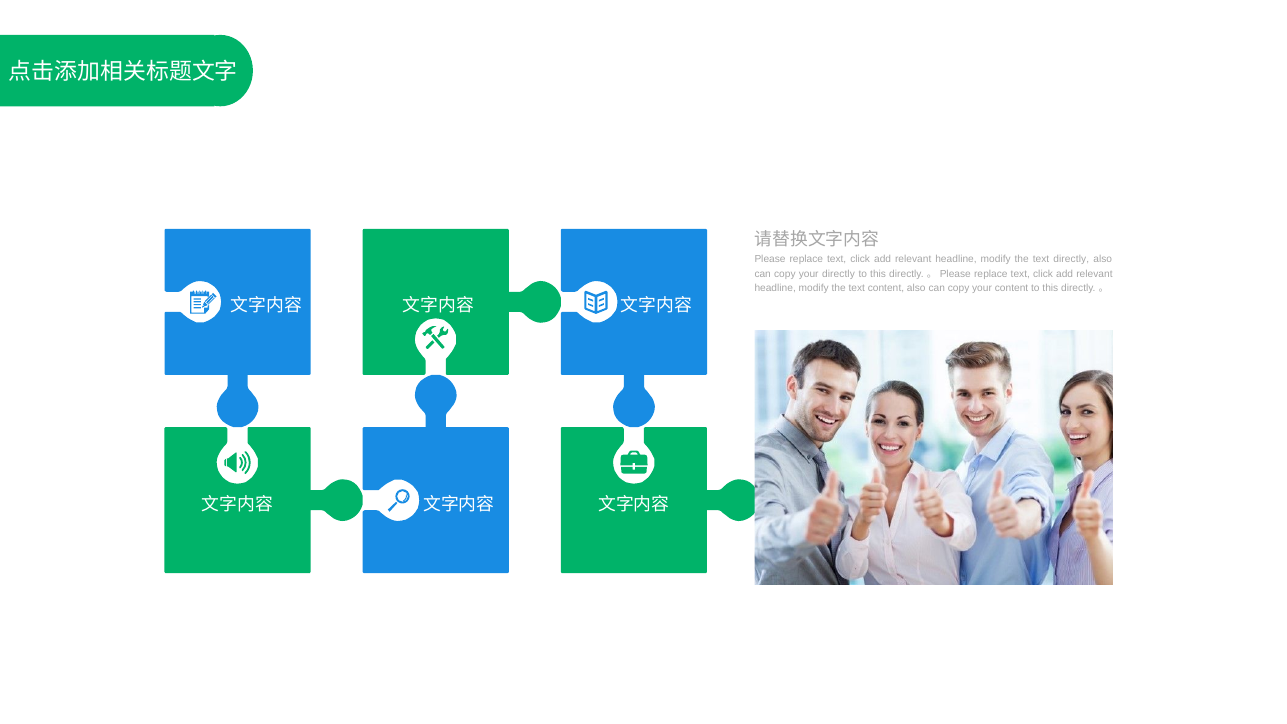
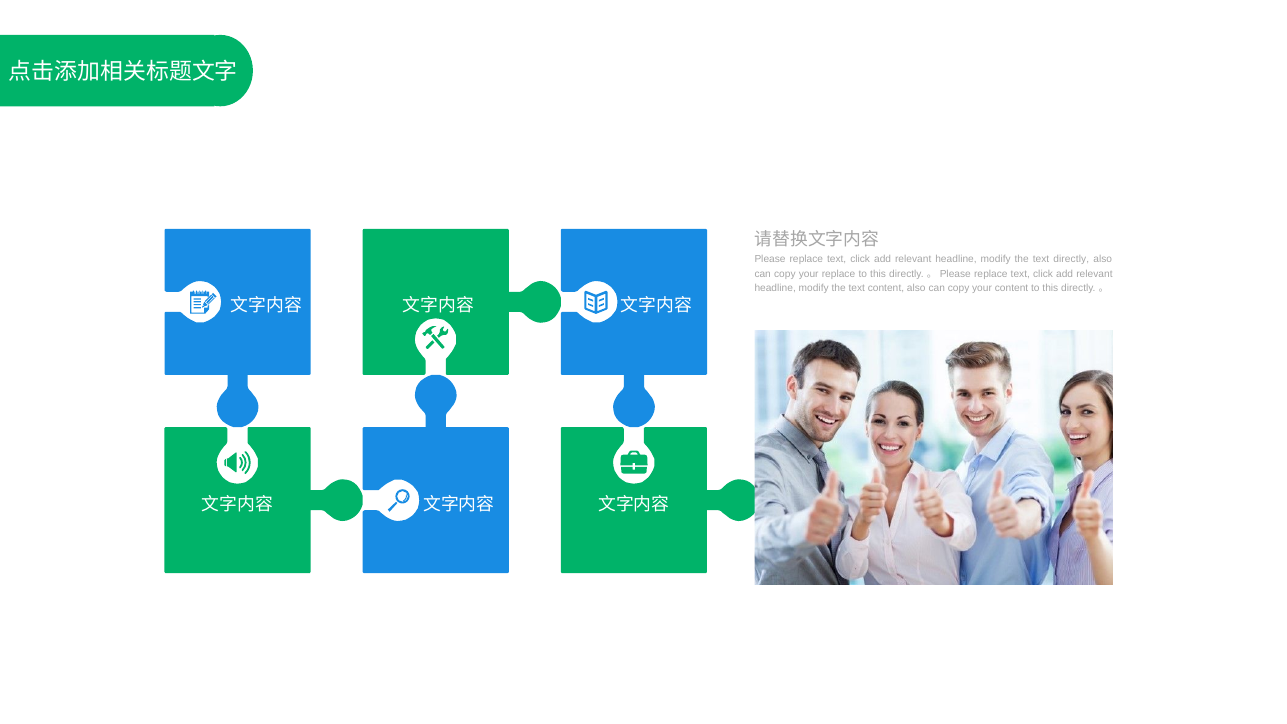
your directly: directly -> replace
